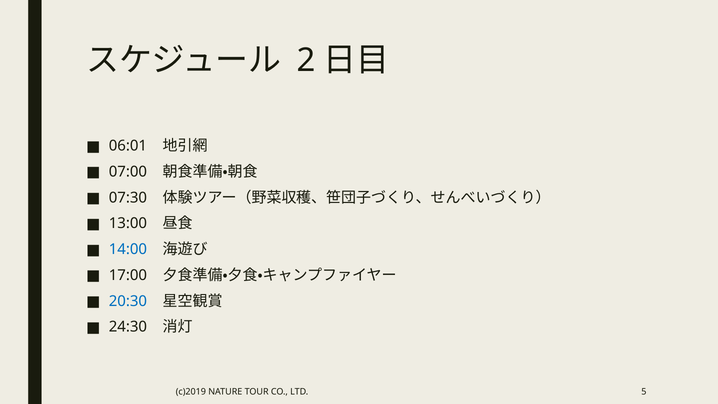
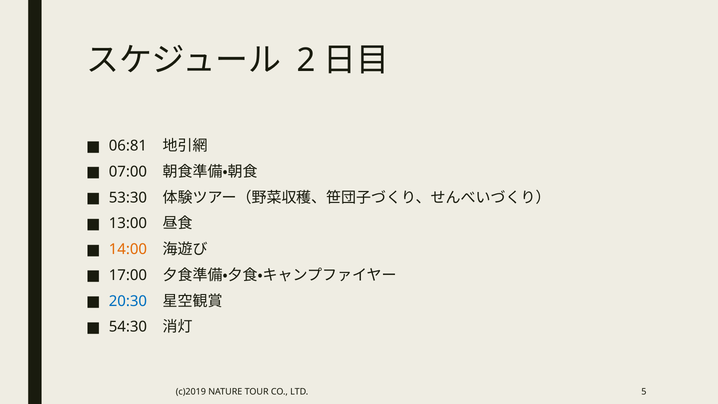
06:01: 06:01 -> 06:81
07:30: 07:30 -> 53:30
14:00 colour: blue -> orange
24:30: 24:30 -> 54:30
